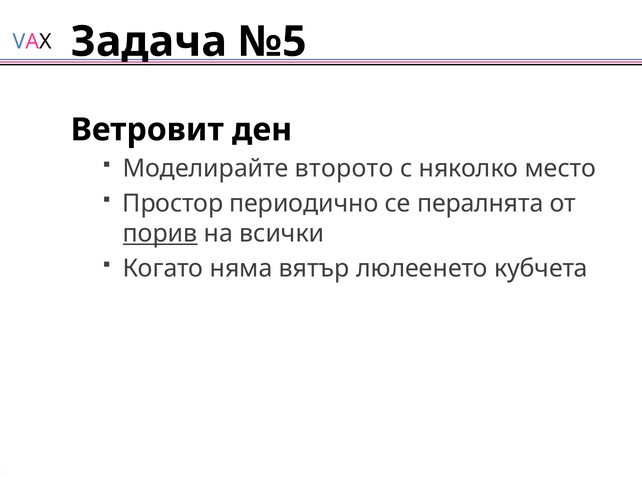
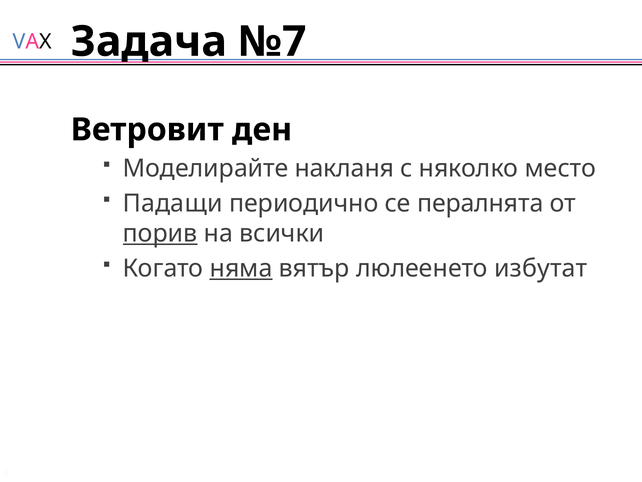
№5: №5 -> №7
второто: второто -> накланя
Простор: Простор -> Падащи
няма underline: none -> present
кубчета: кубчета -> избутат
